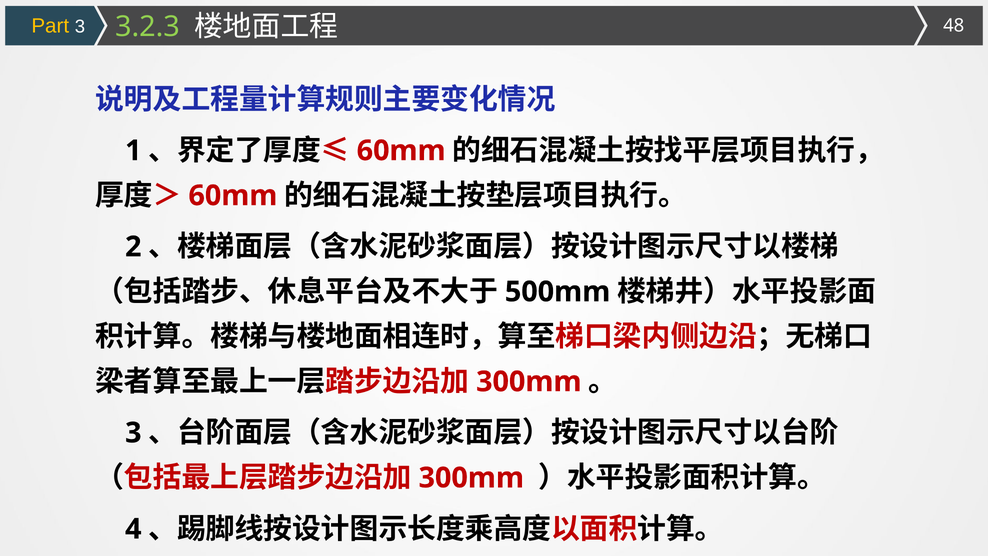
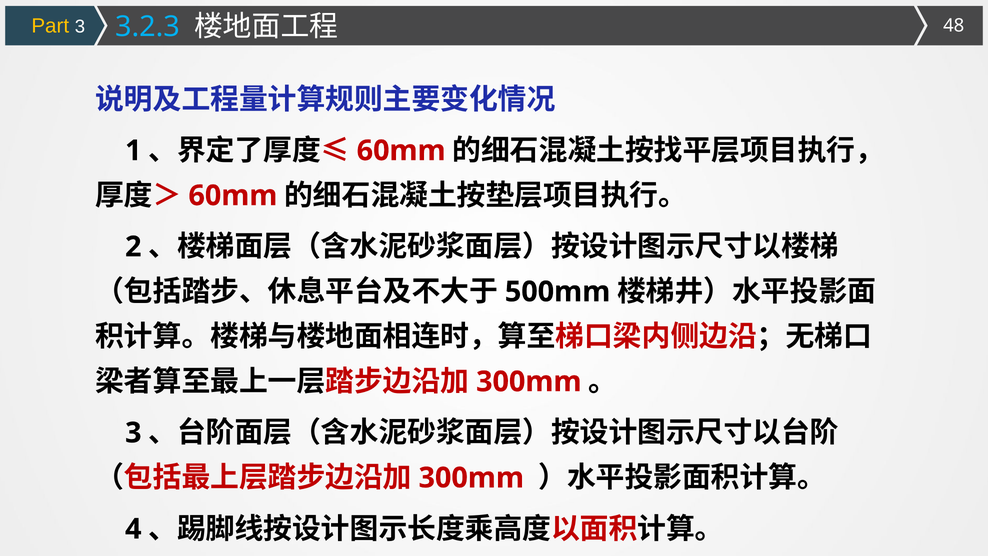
3.2.3 colour: light green -> light blue
